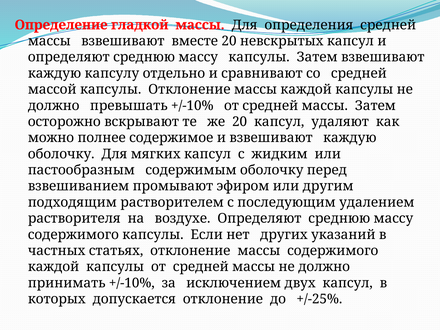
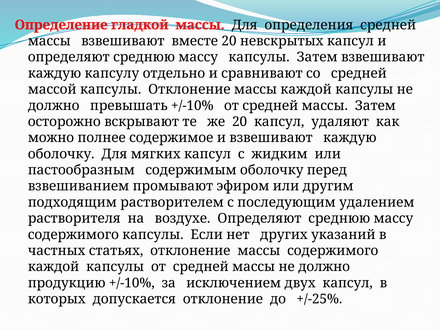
принимать: принимать -> продукцию
